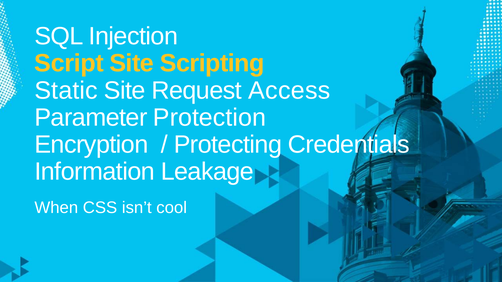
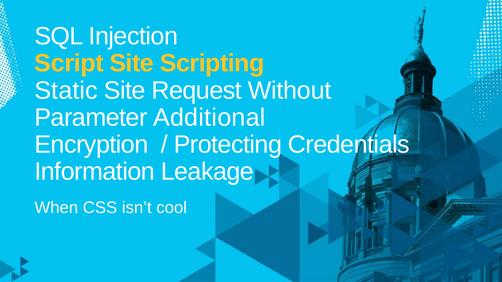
Access: Access -> Without
Protection: Protection -> Additional
